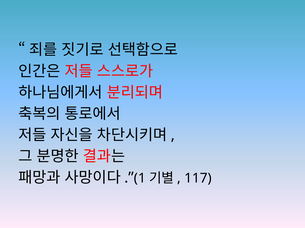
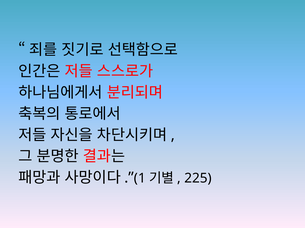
117: 117 -> 225
